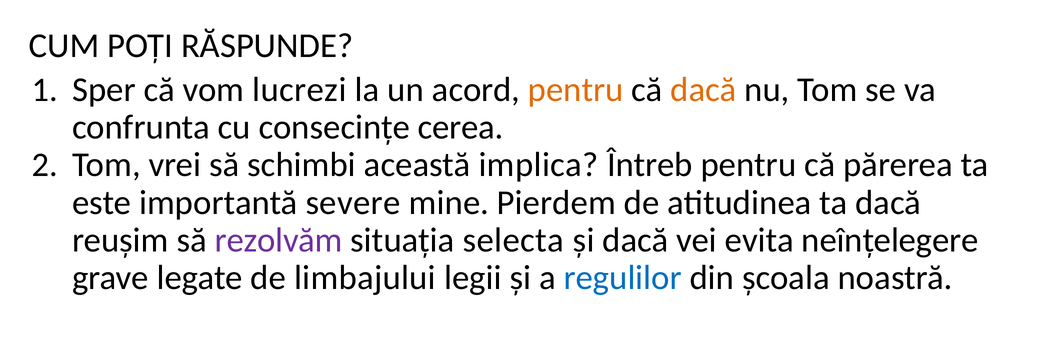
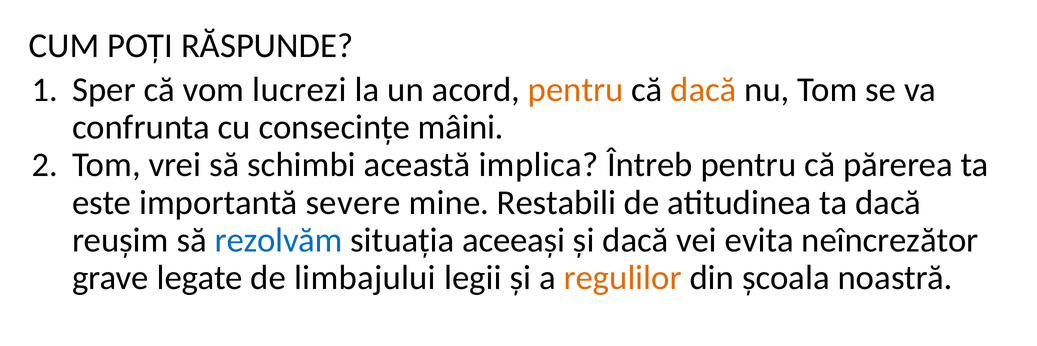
cerea: cerea -> mâini
Pierdem: Pierdem -> Restabili
rezolvăm colour: purple -> blue
selecta: selecta -> aceeași
neînțelegere: neînțelegere -> neîncrezător
regulilor colour: blue -> orange
